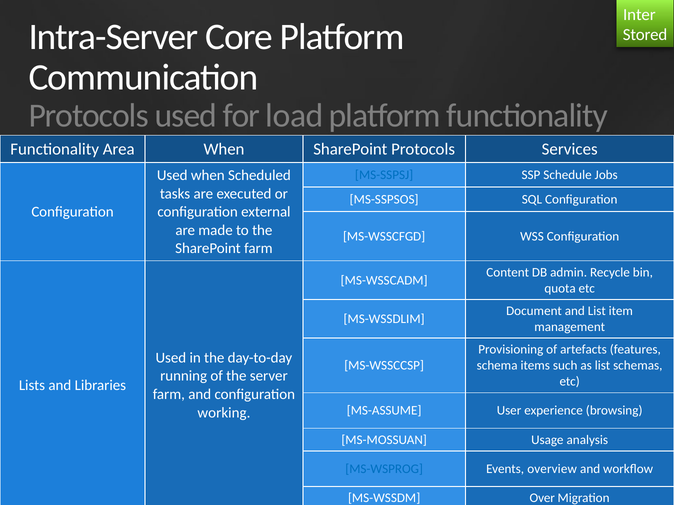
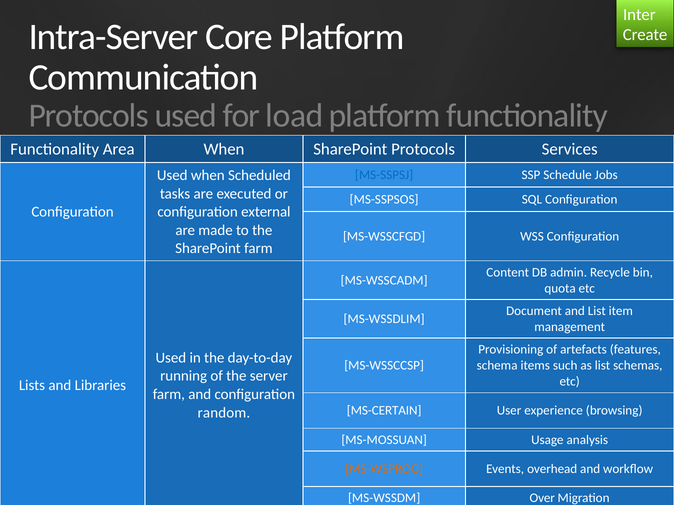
Stored: Stored -> Create
MS-ASSUME: MS-ASSUME -> MS-CERTAIN
working: working -> random
MS-WSPROG colour: blue -> orange
overview: overview -> overhead
